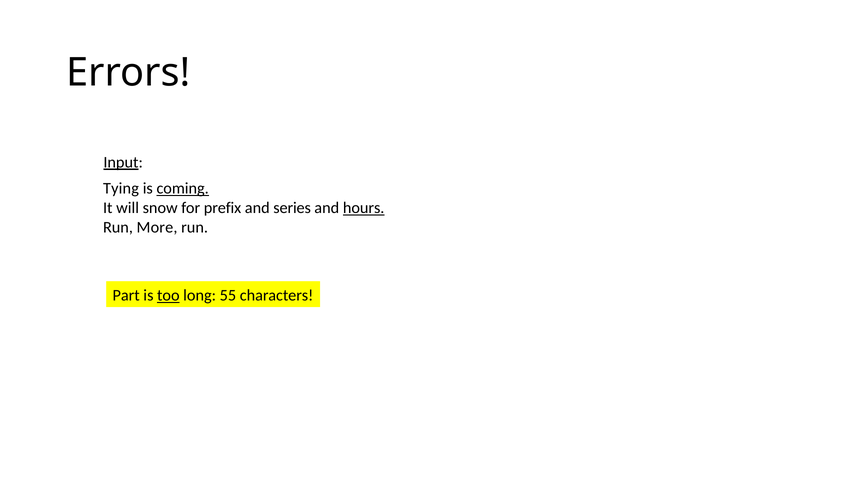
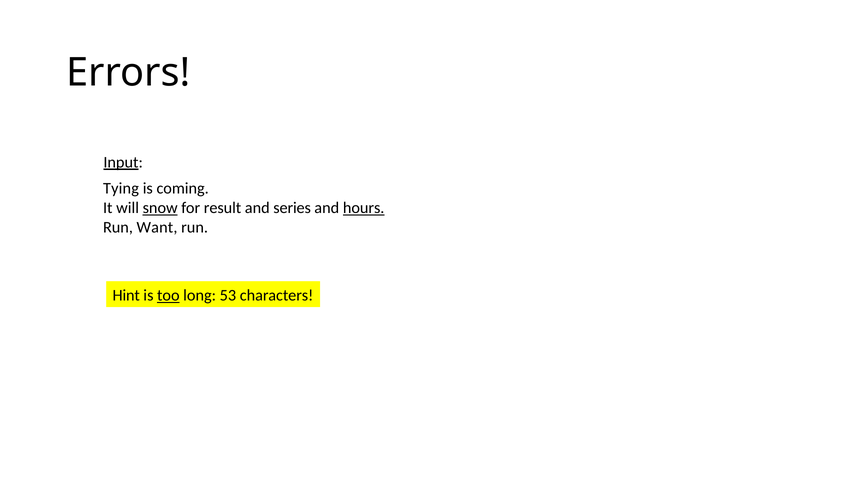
coming underline: present -> none
snow underline: none -> present
prefix: prefix -> result
More: More -> Want
Part: Part -> Hint
55: 55 -> 53
